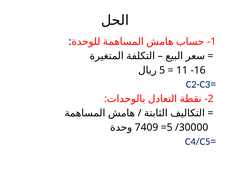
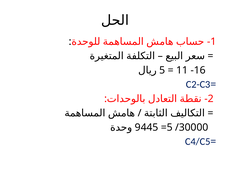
7409: 7409 -> 9445
